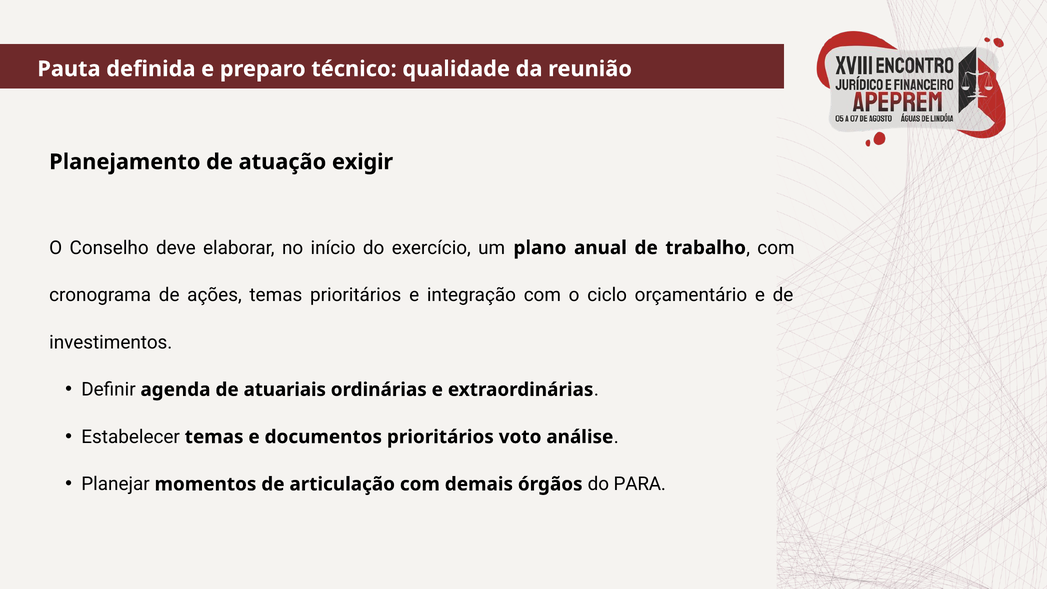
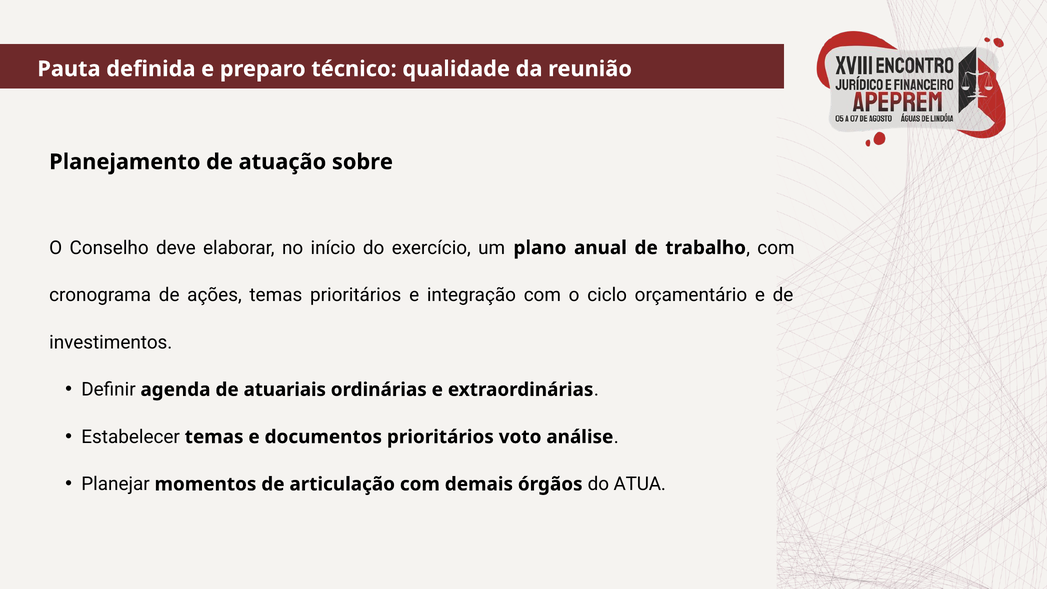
exigir: exigir -> sobre
PARA: PARA -> ATUA
